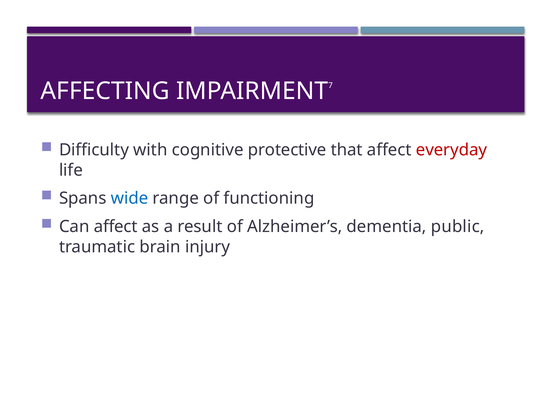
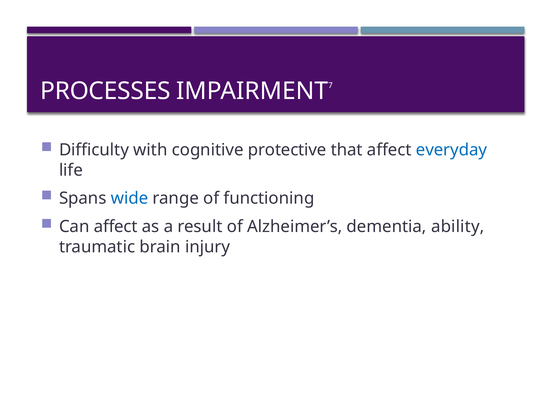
AFFECTING: AFFECTING -> PROCESSES
everyday colour: red -> blue
public: public -> ability
